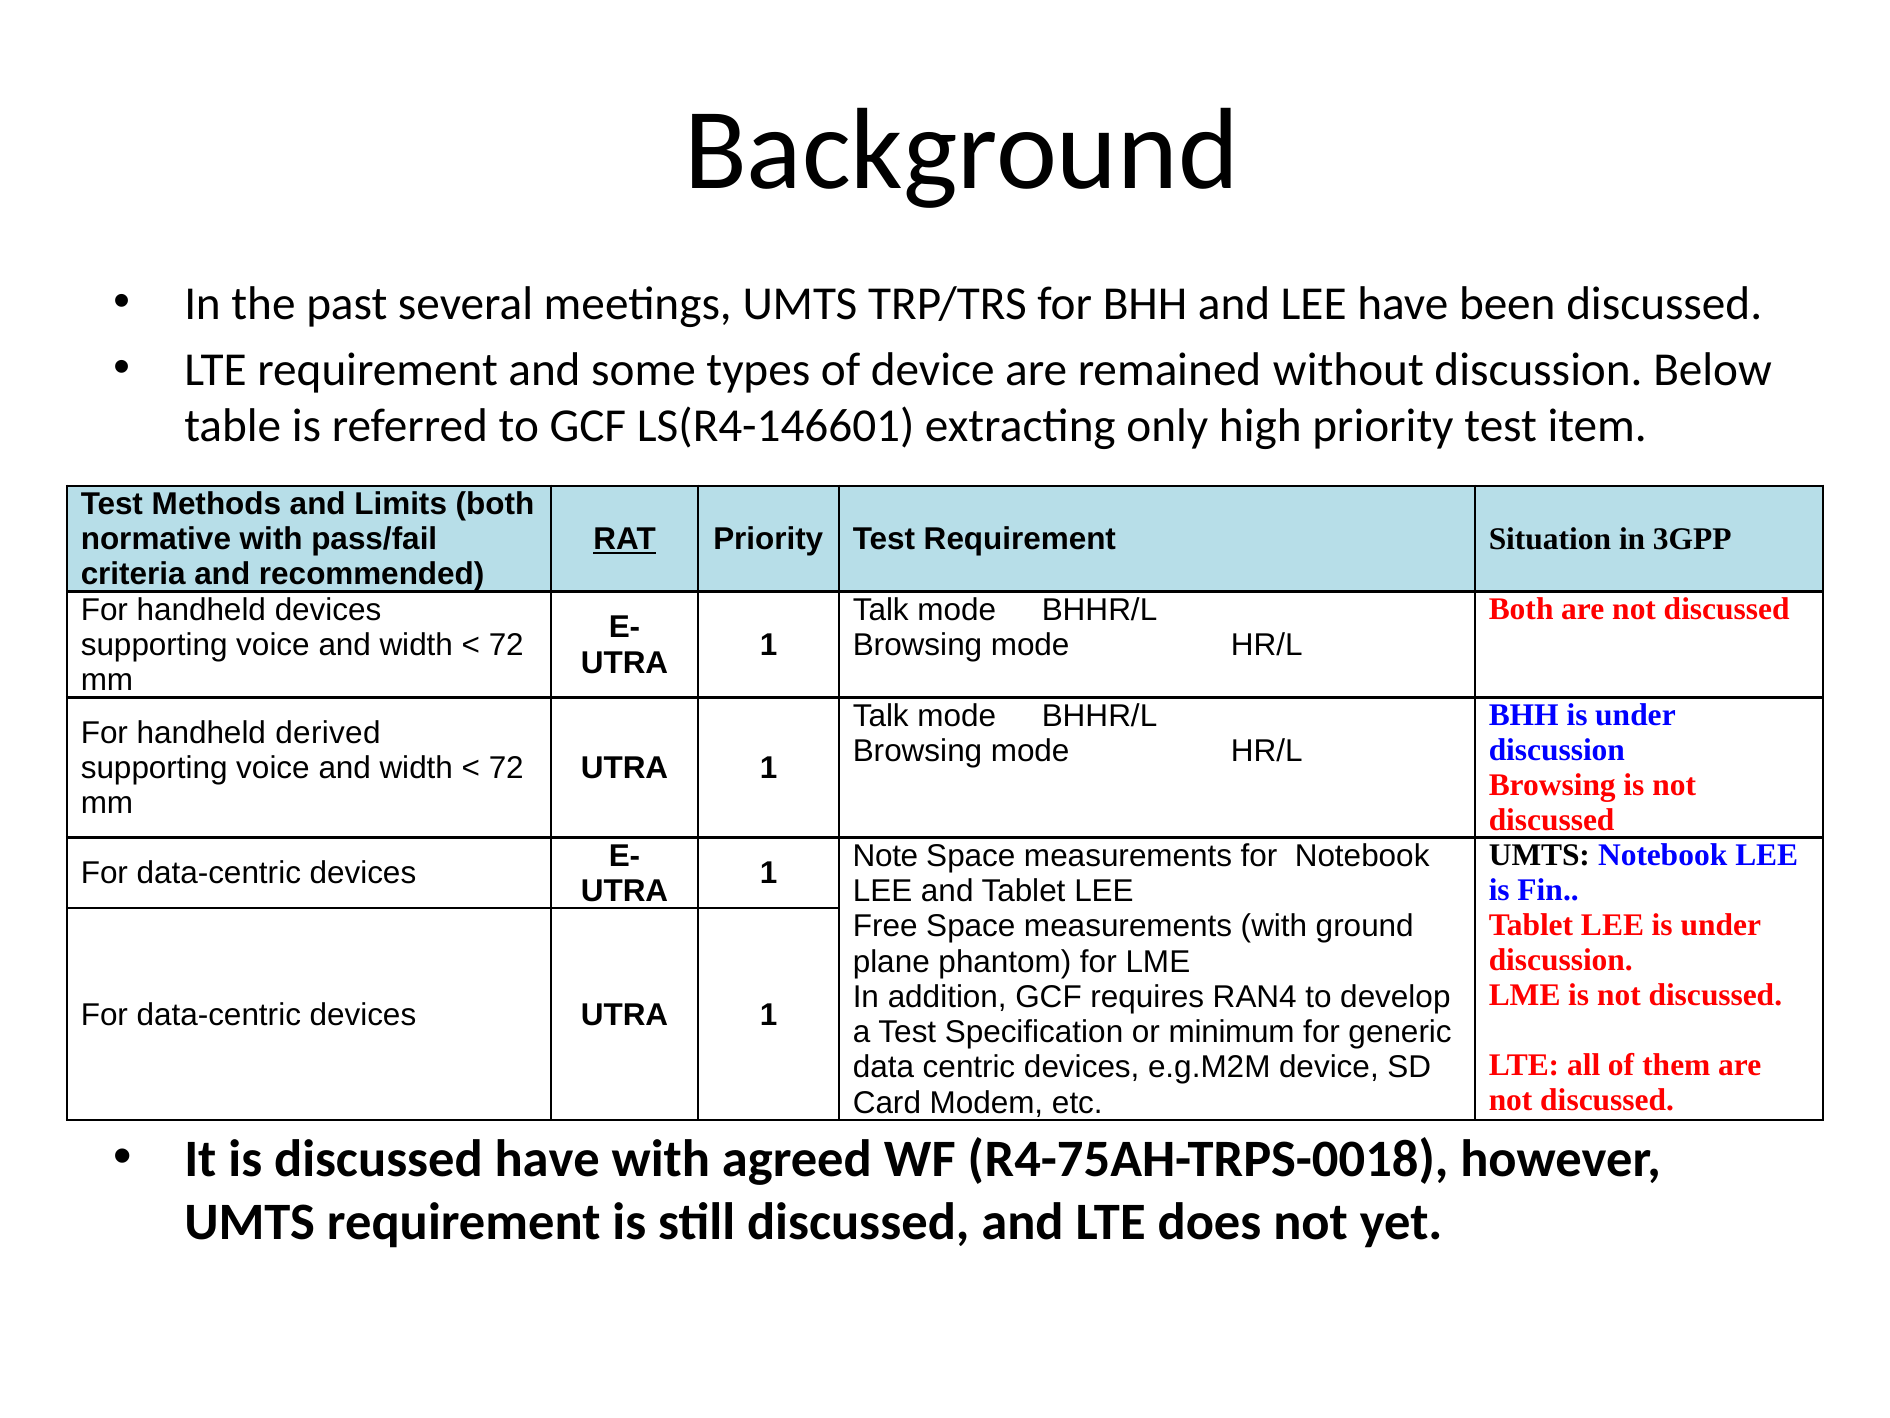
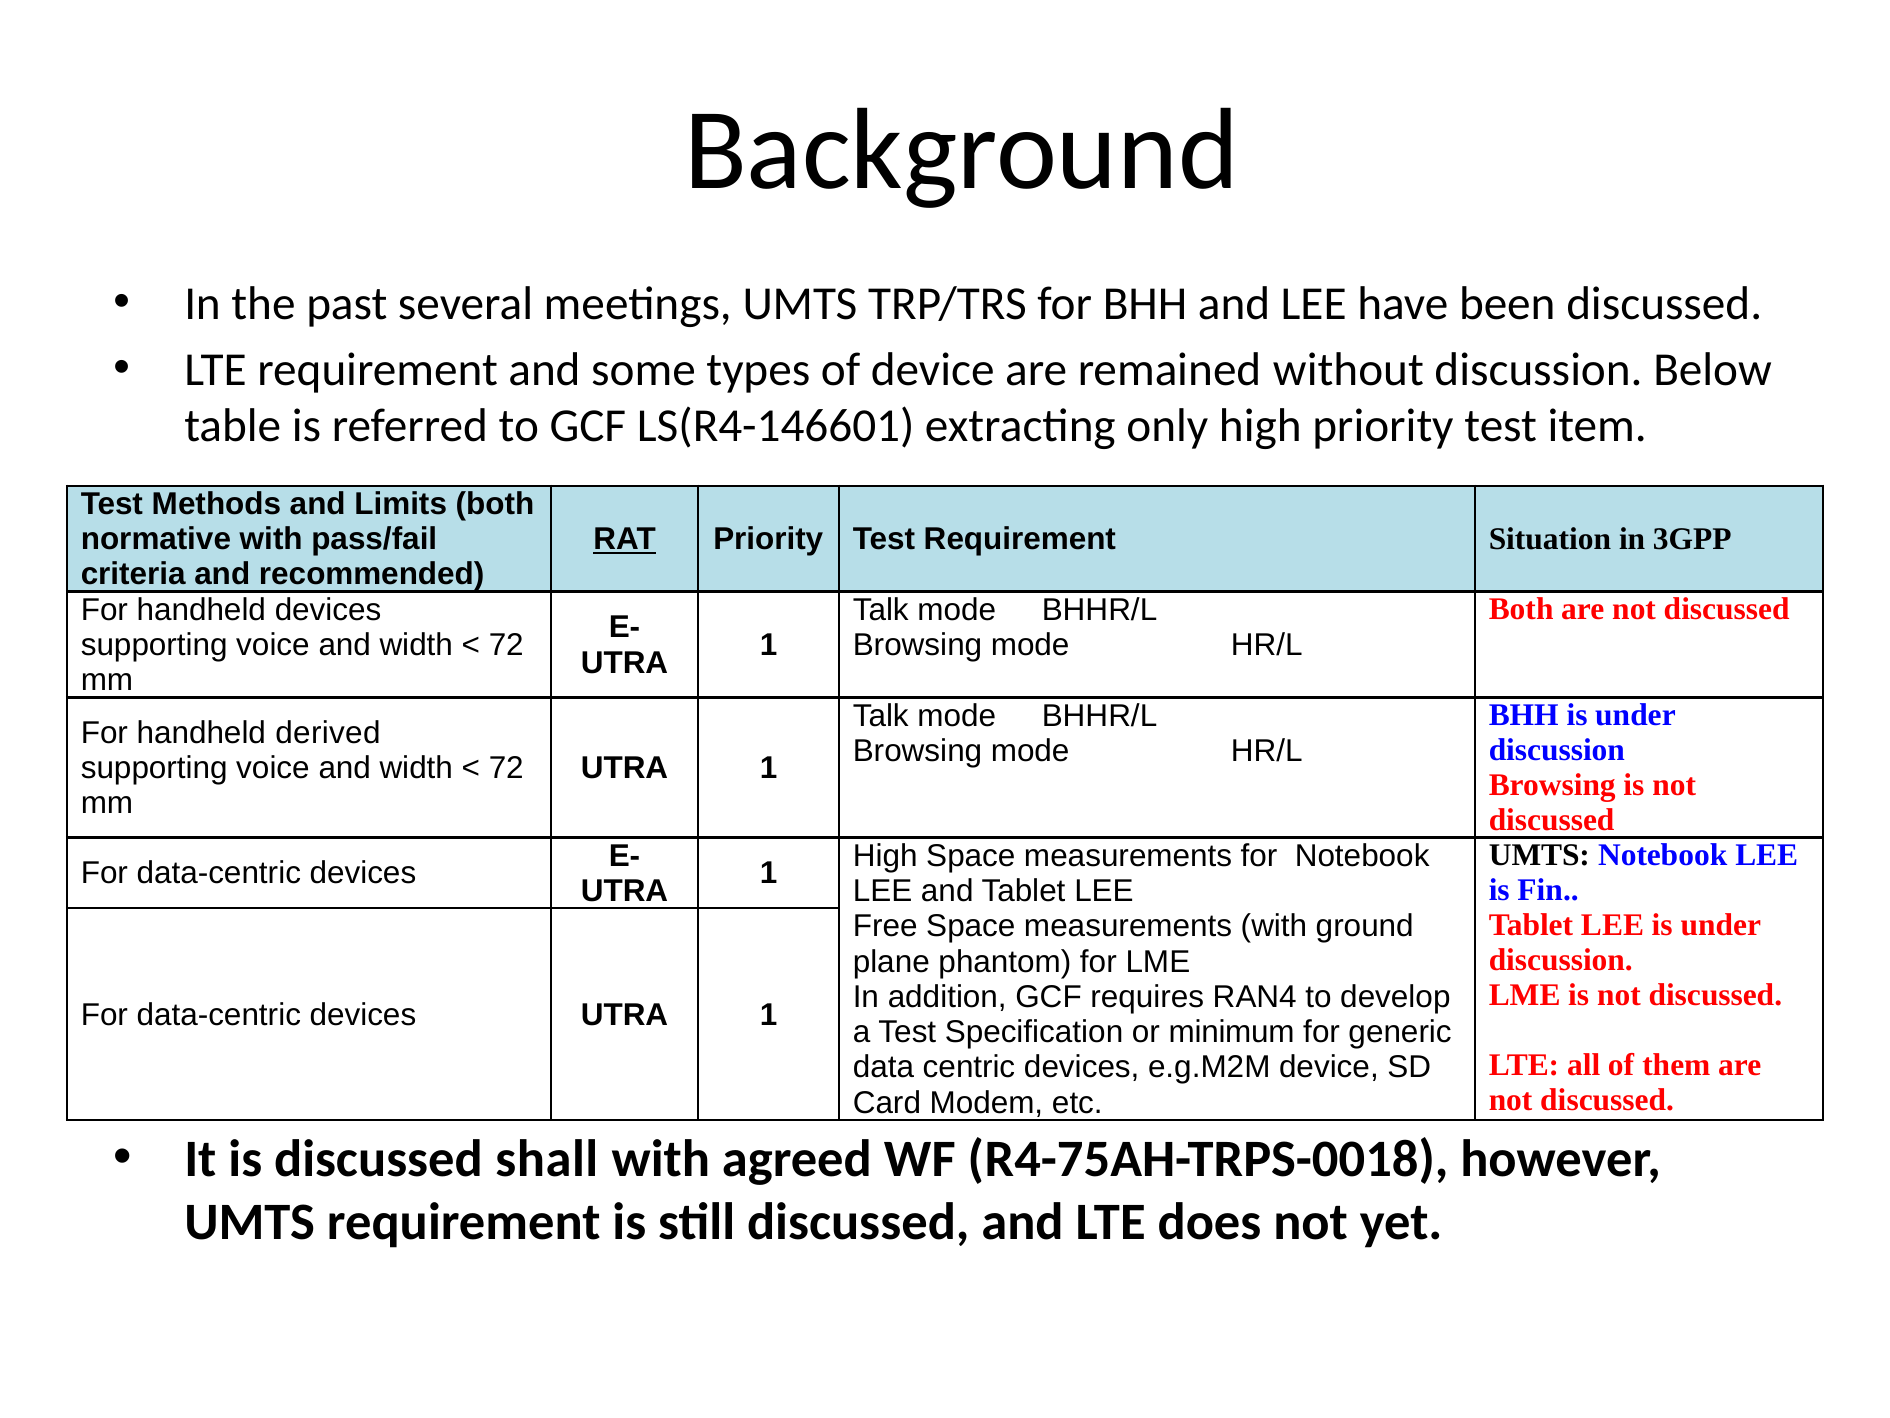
Note at (885, 856): Note -> High
discussed have: have -> shall
